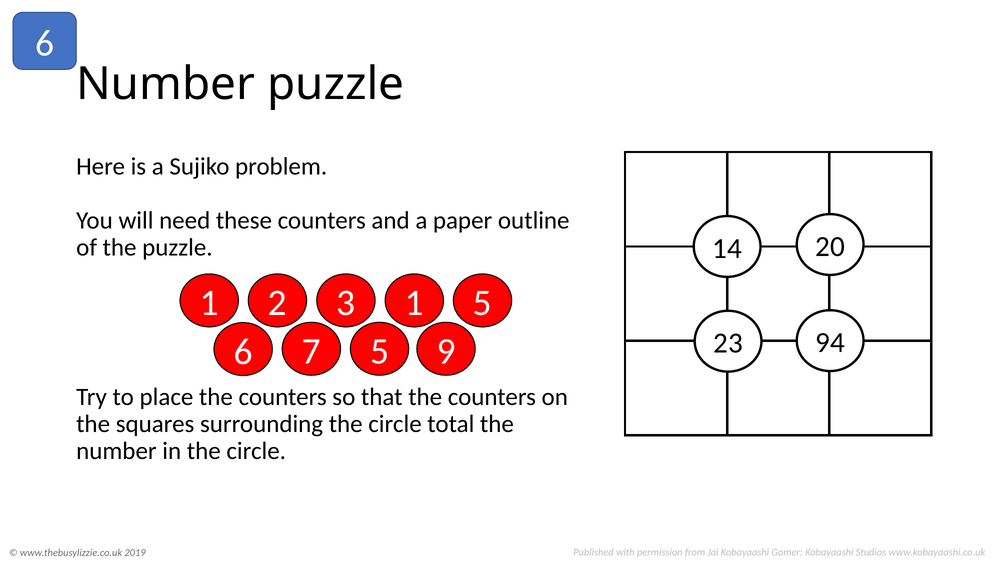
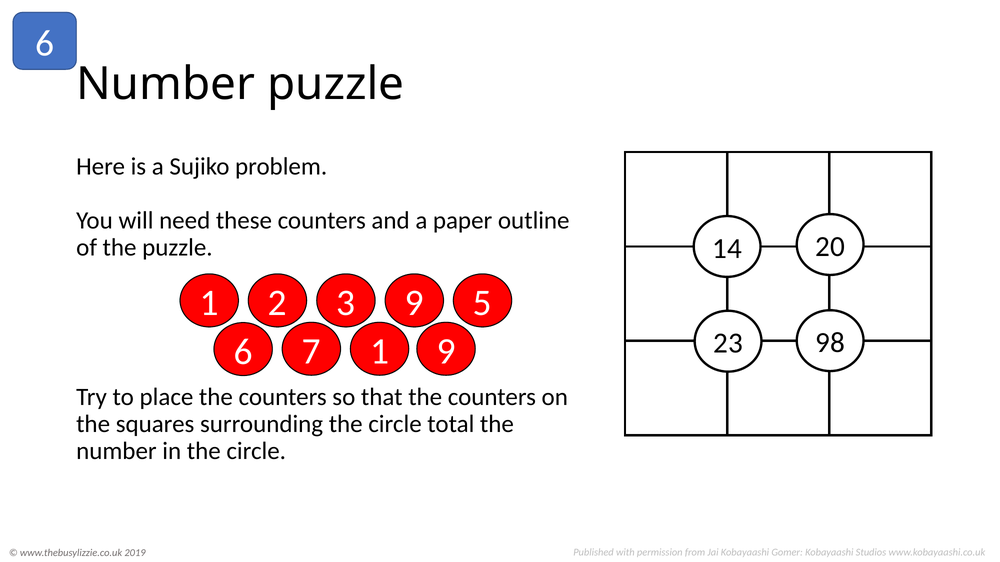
1 at (414, 303): 1 -> 9
94: 94 -> 98
7 5: 5 -> 1
